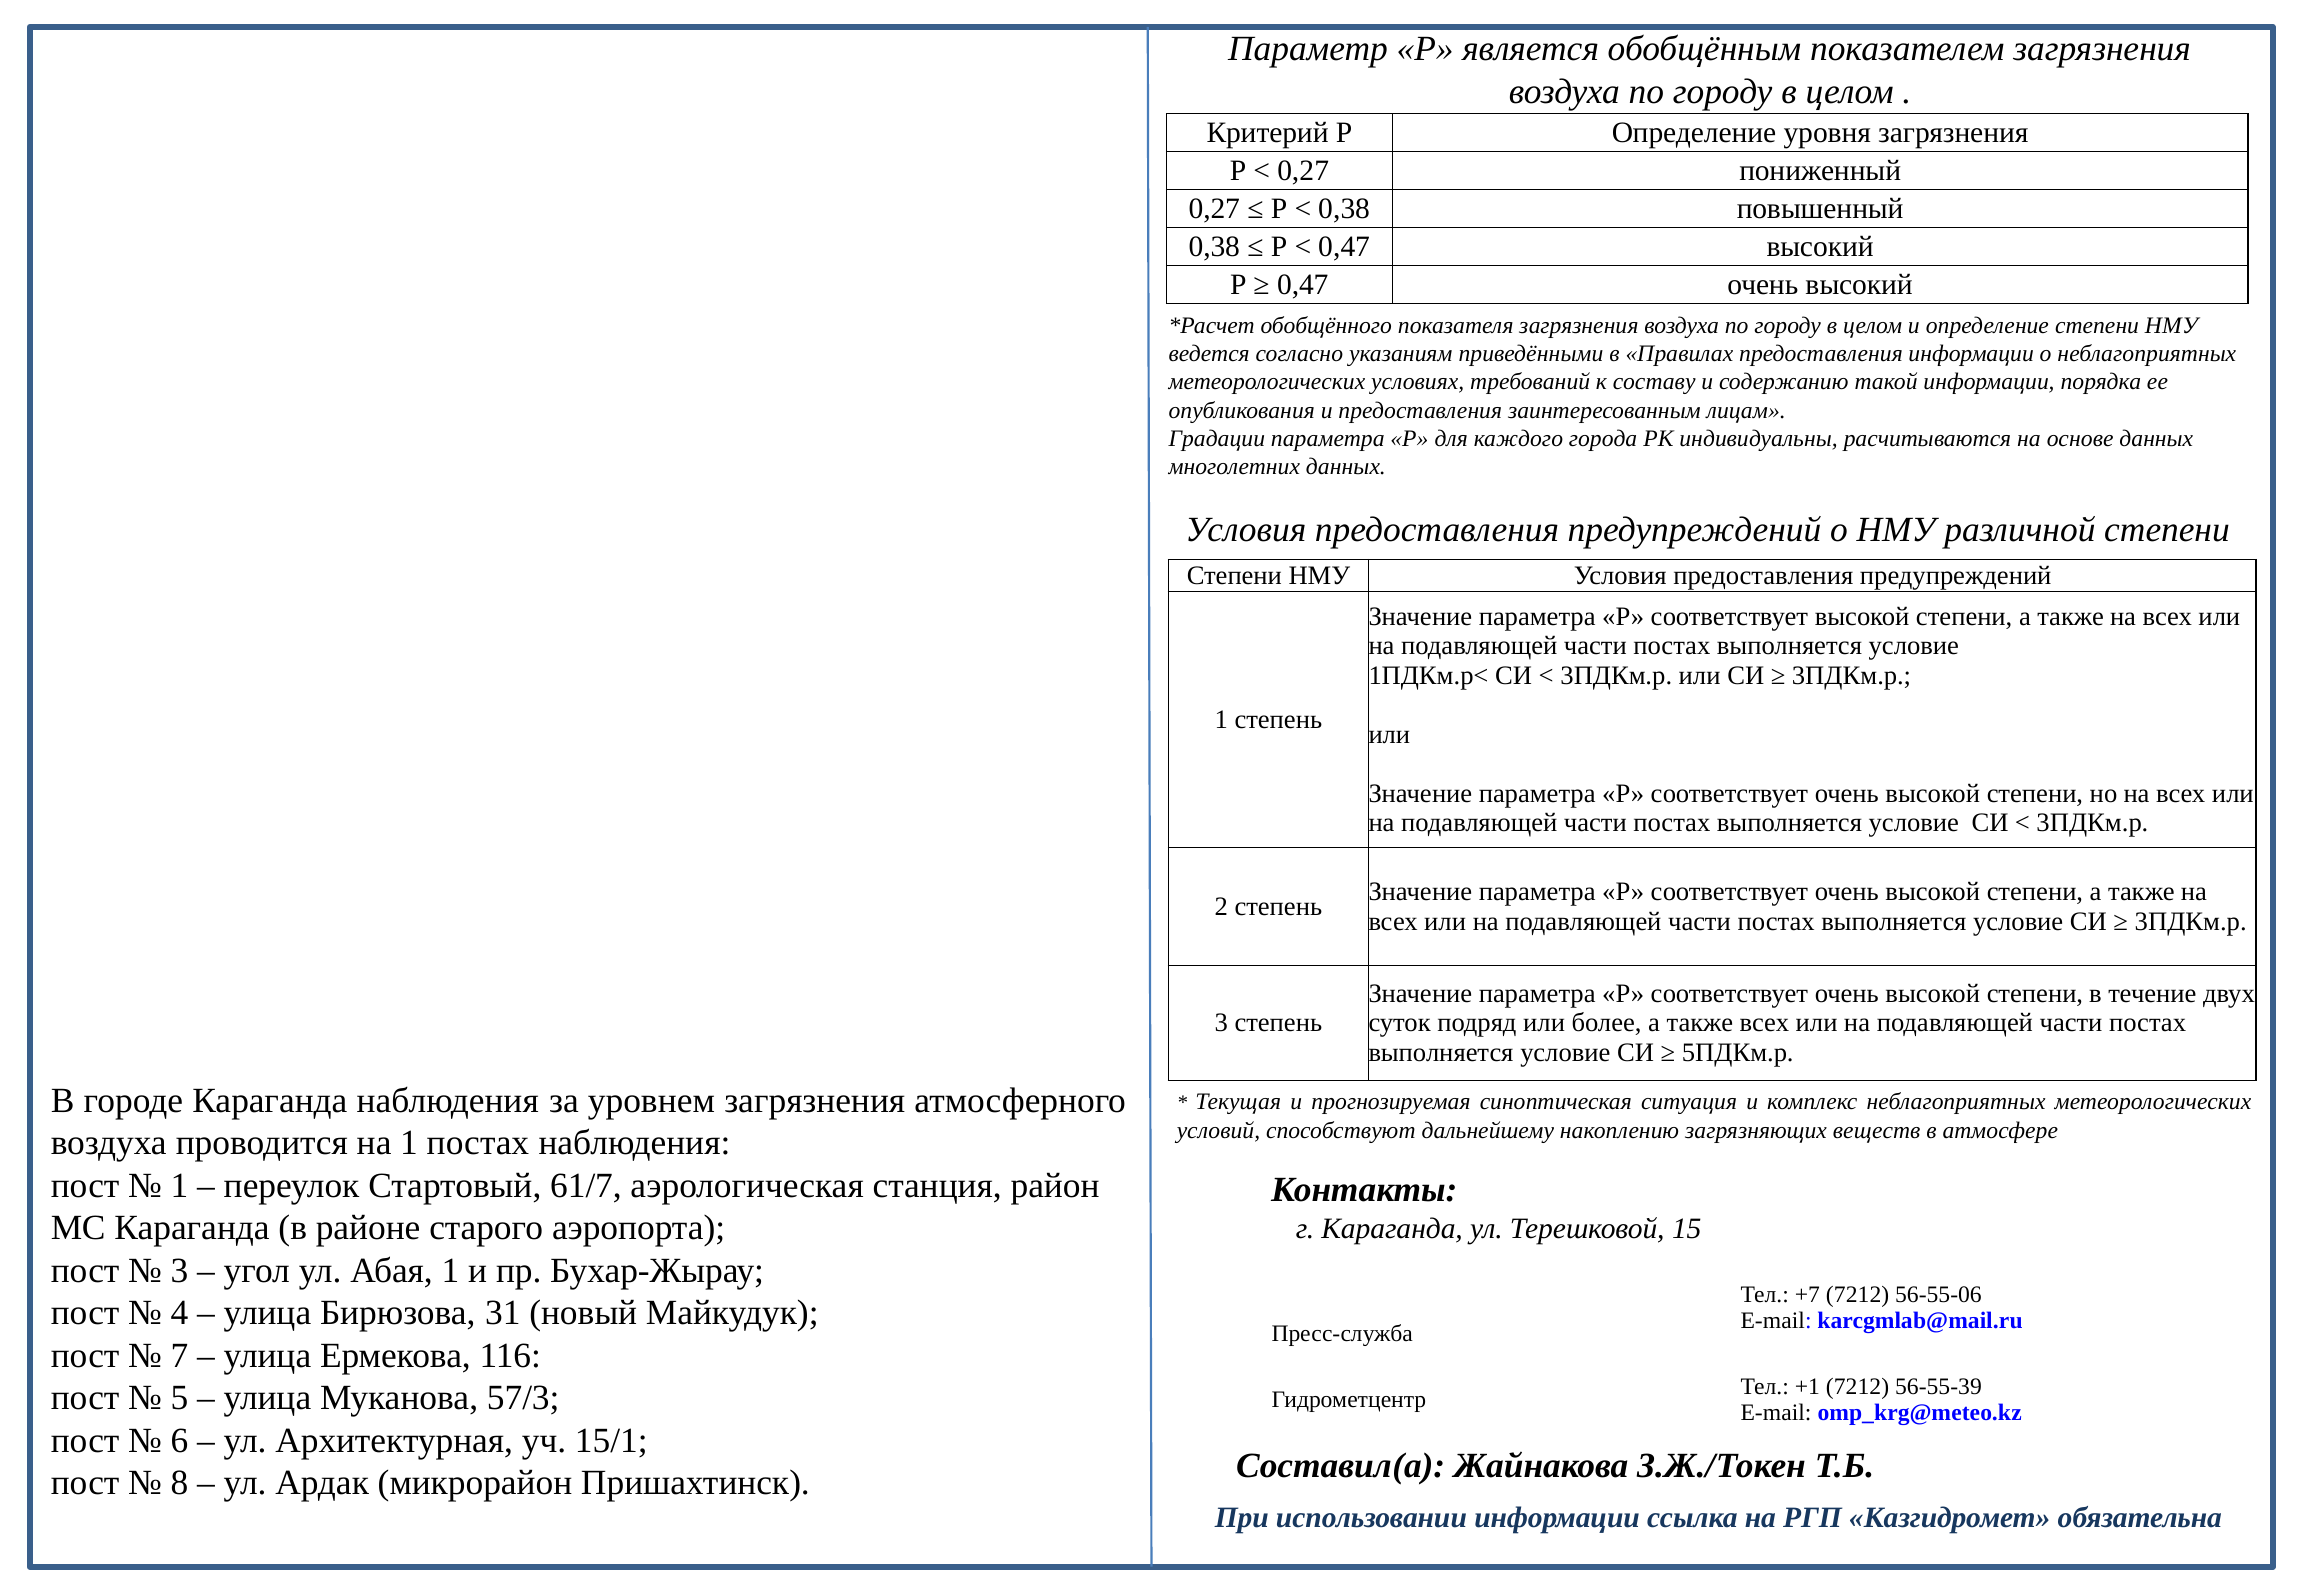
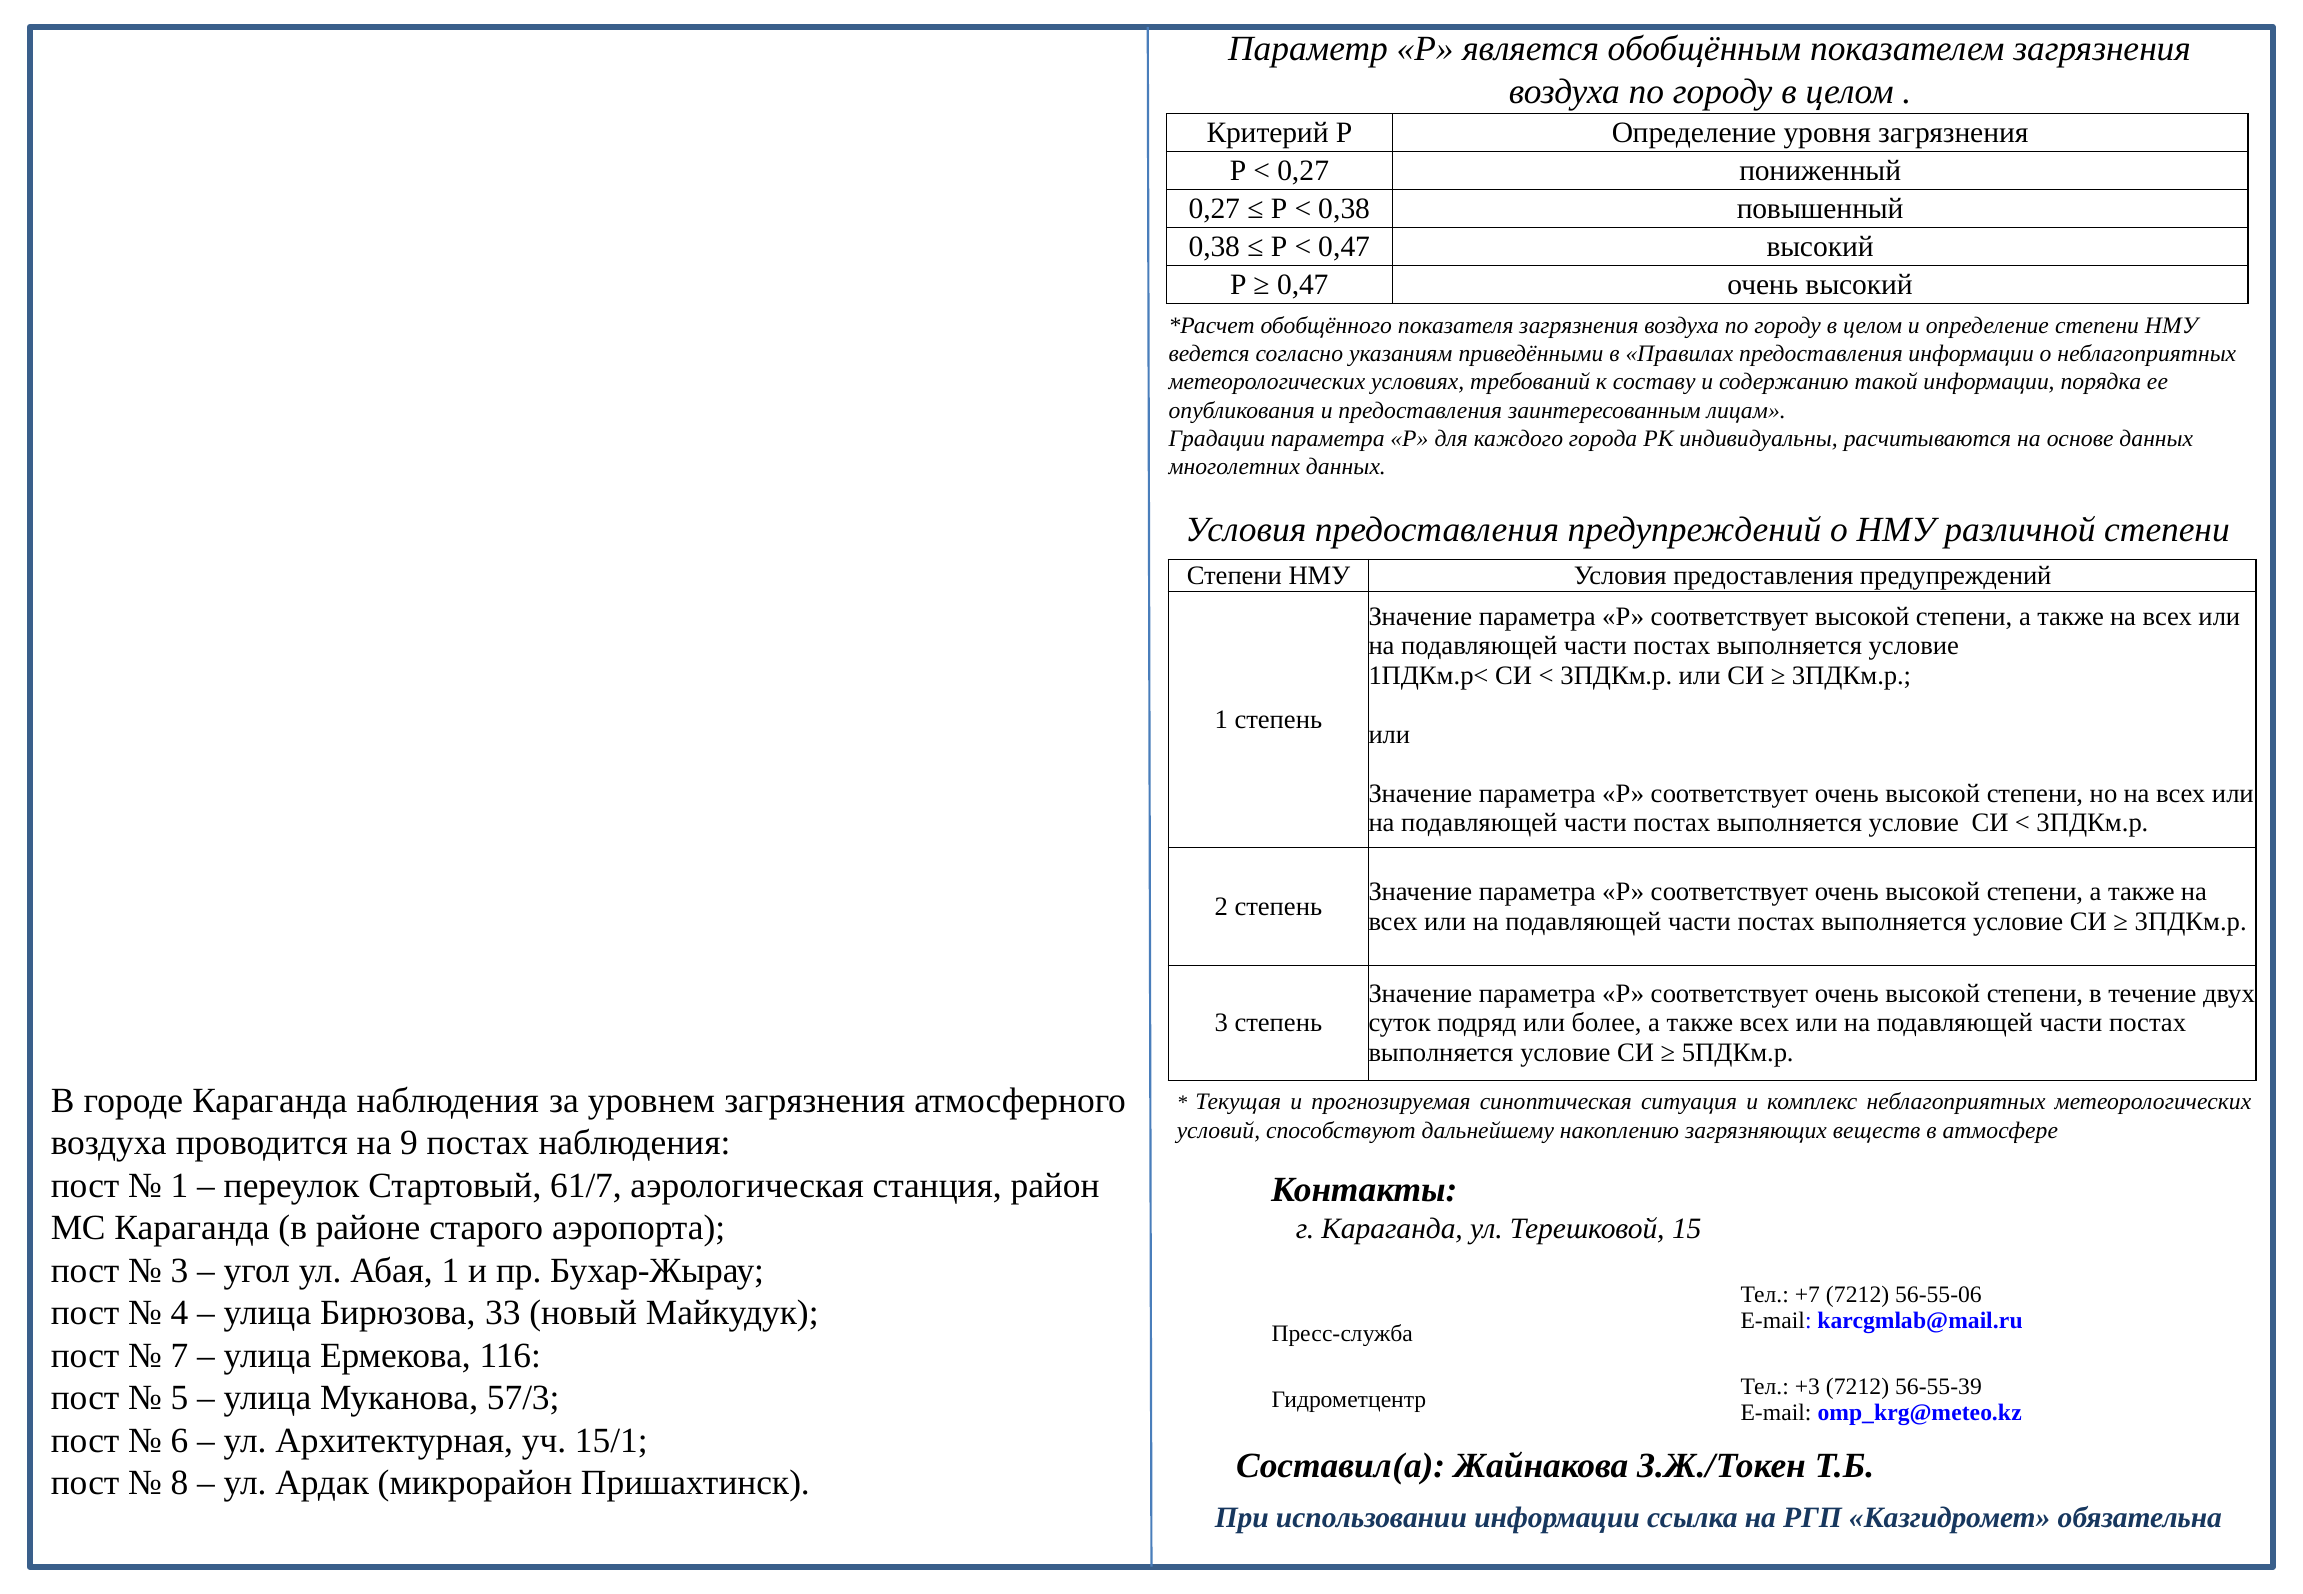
на 1: 1 -> 9
31: 31 -> 33
+1: +1 -> +3
